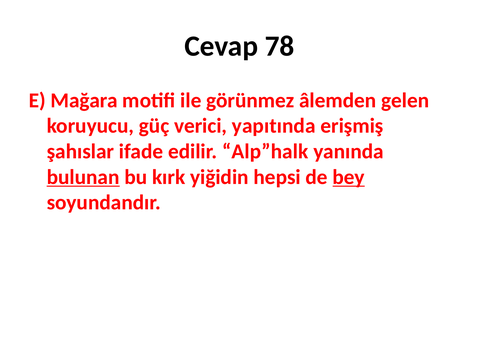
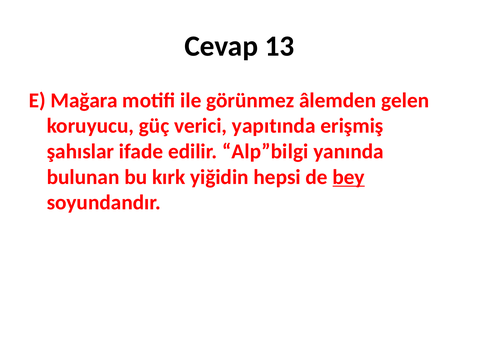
78: 78 -> 13
Alp”halk: Alp”halk -> Alp”bilgi
bulunan underline: present -> none
